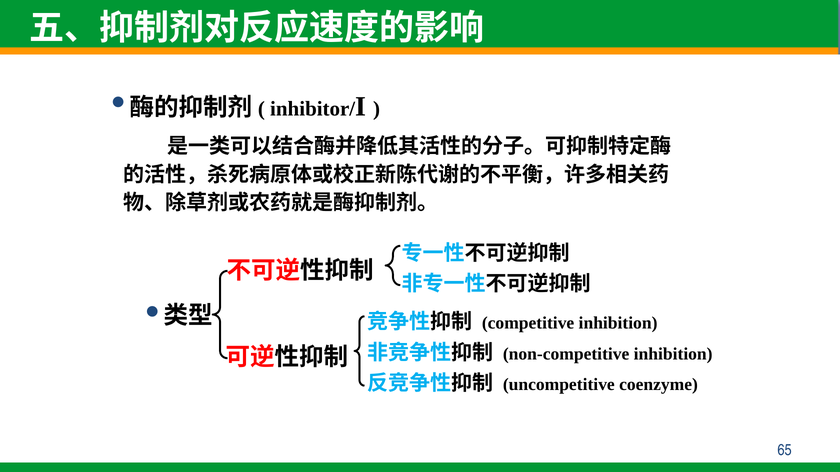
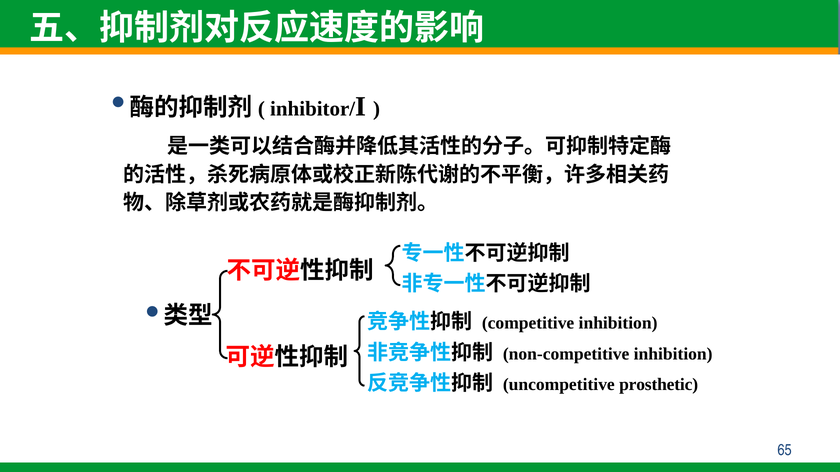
coenzyme: coenzyme -> prosthetic
